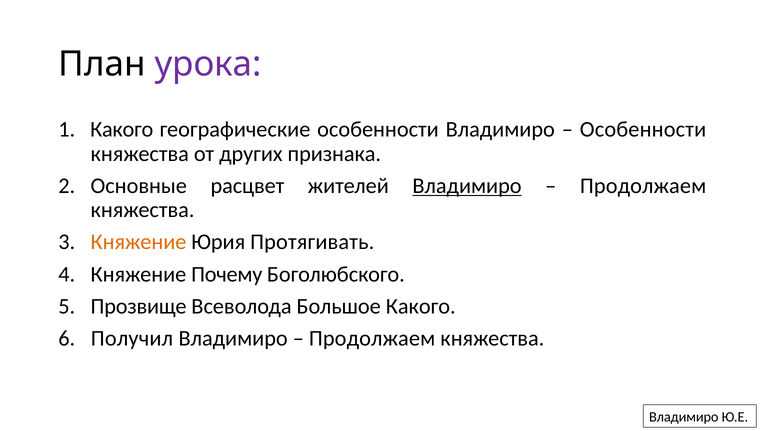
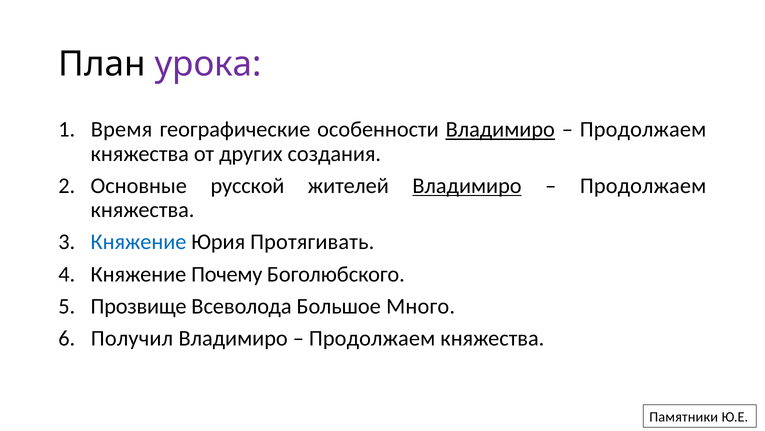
Какого at (122, 129): Какого -> Время
Владимиро at (500, 129) underline: none -> present
Особенности at (643, 129): Особенности -> Продолжаем
признака: признака -> создания
расцвет: расцвет -> русской
Княжение at (138, 242) colour: orange -> blue
Большое Какого: Какого -> Много
Владимиро at (684, 416): Владимиро -> Памятники
